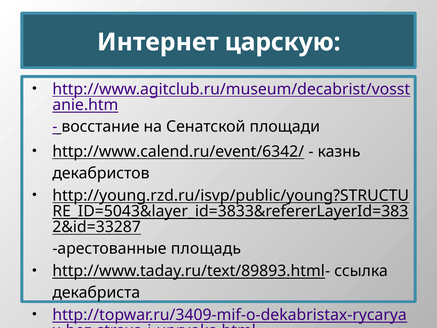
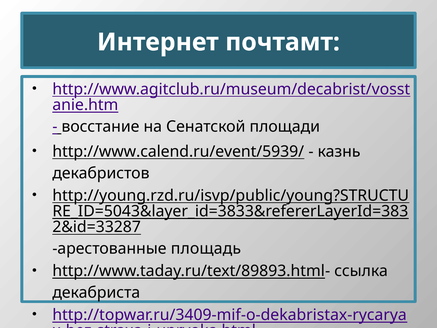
царскую: царскую -> почтамт
http://www.calend.ru/event/6342/: http://www.calend.ru/event/6342/ -> http://www.calend.ru/event/5939/
